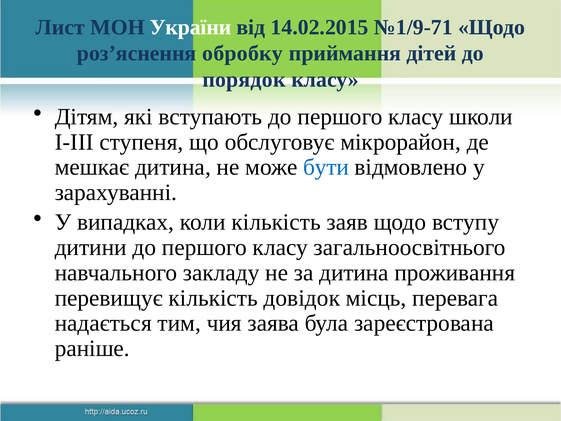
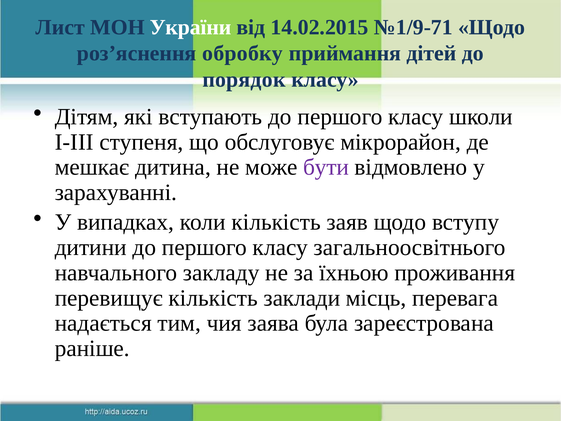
бути colour: blue -> purple
за дитина: дитина -> їхньою
довідок: довідок -> заклади
